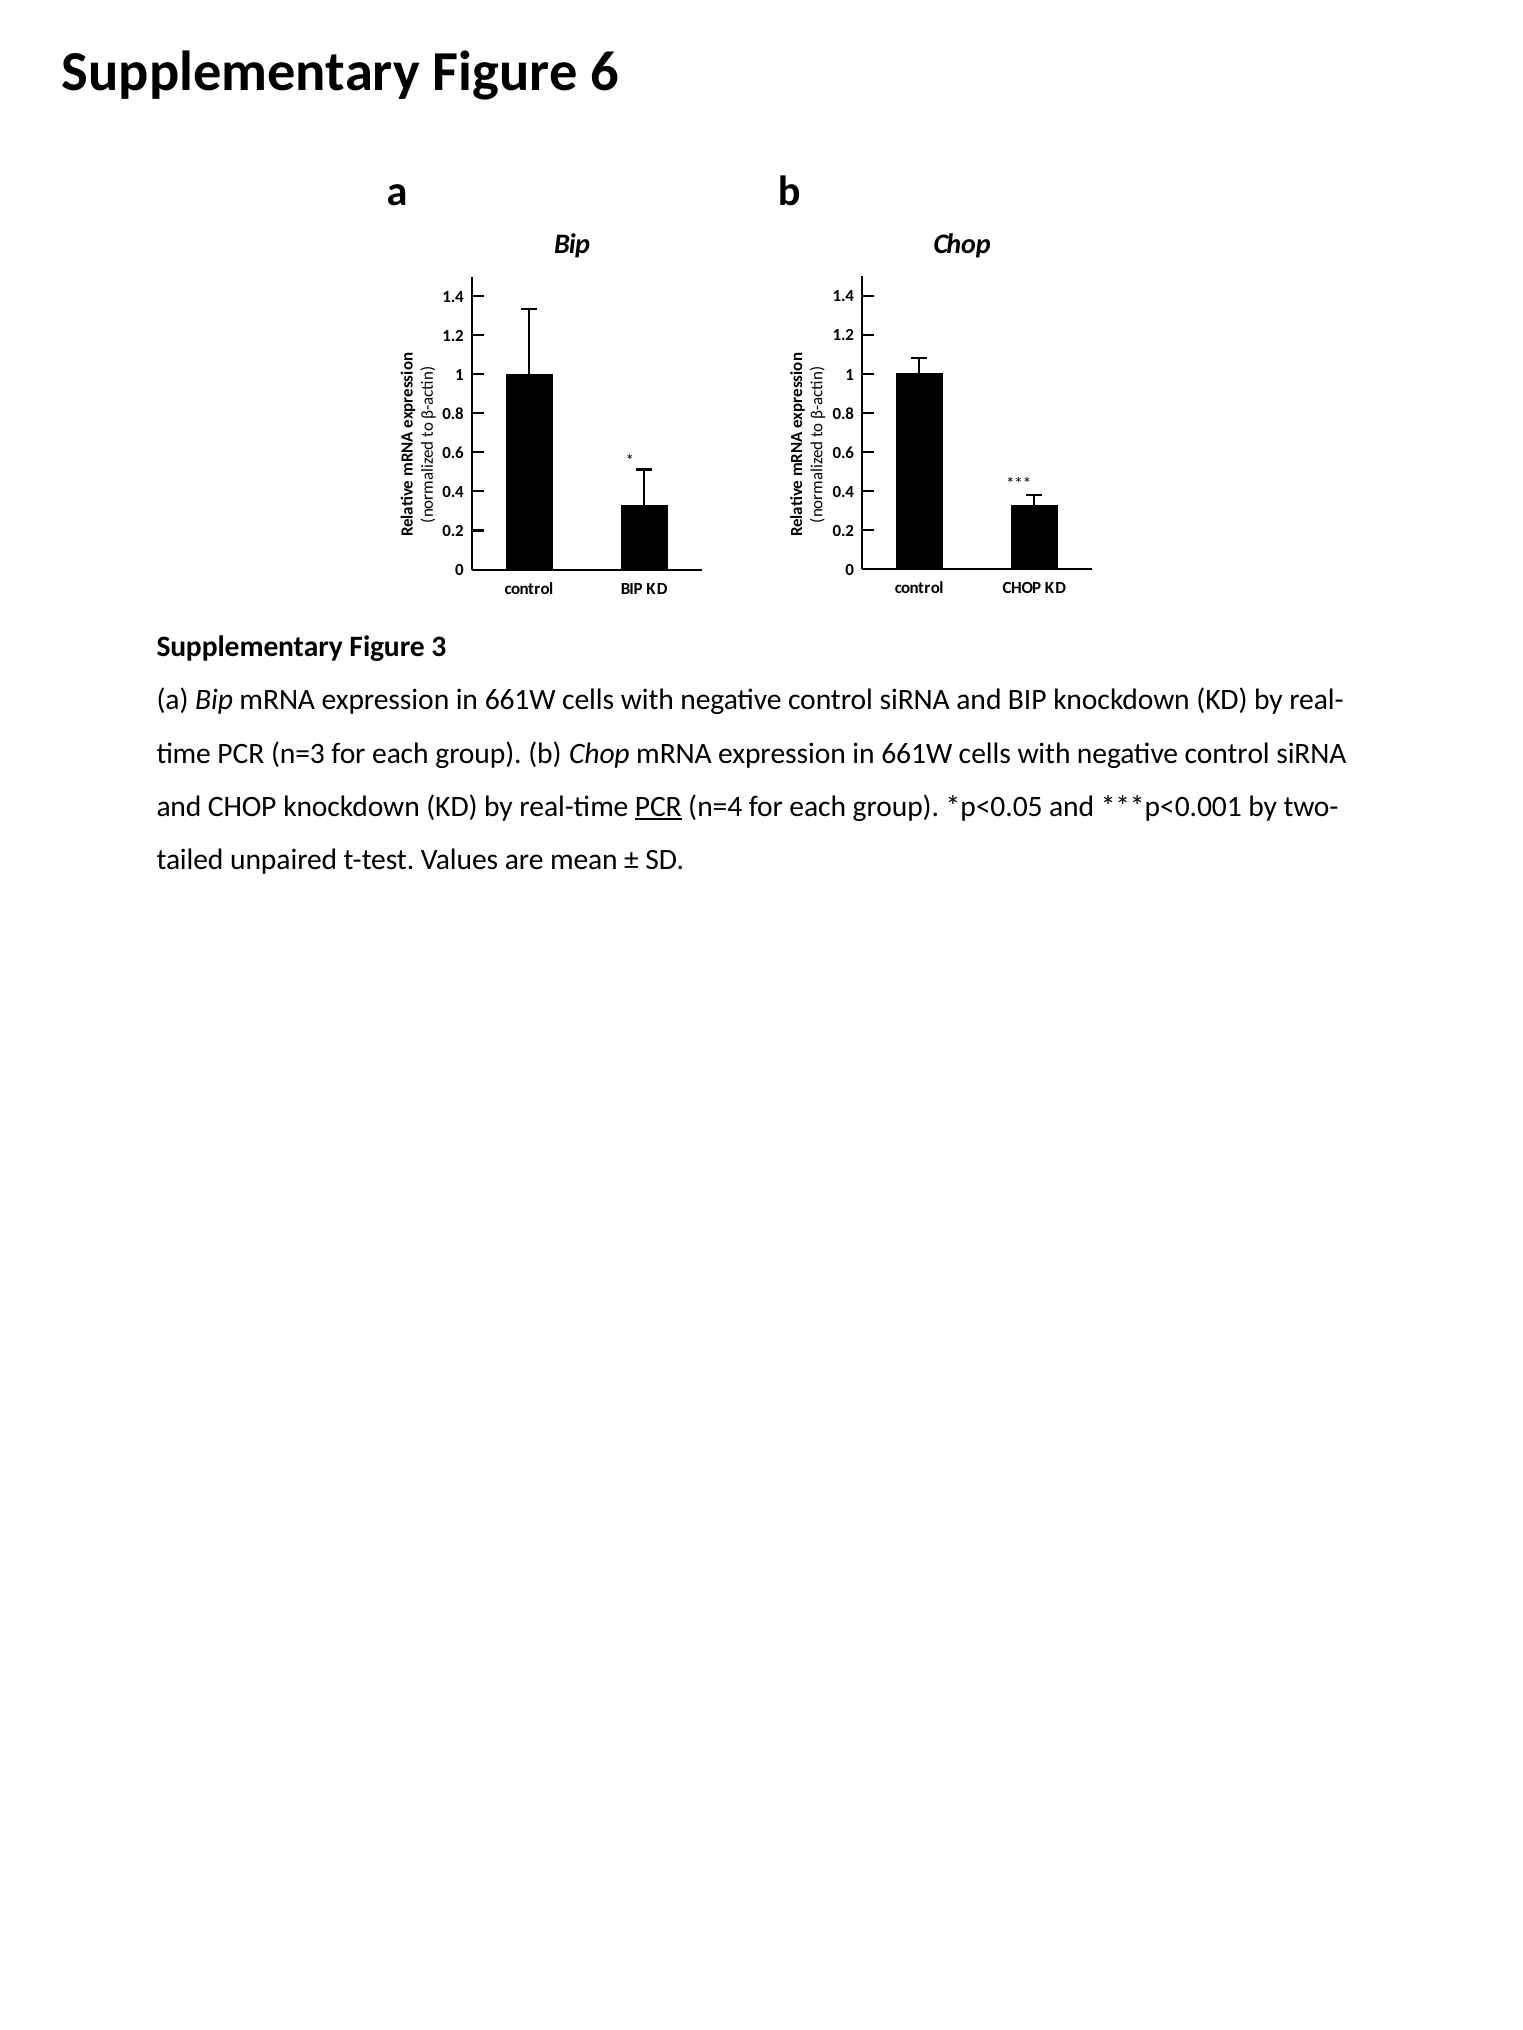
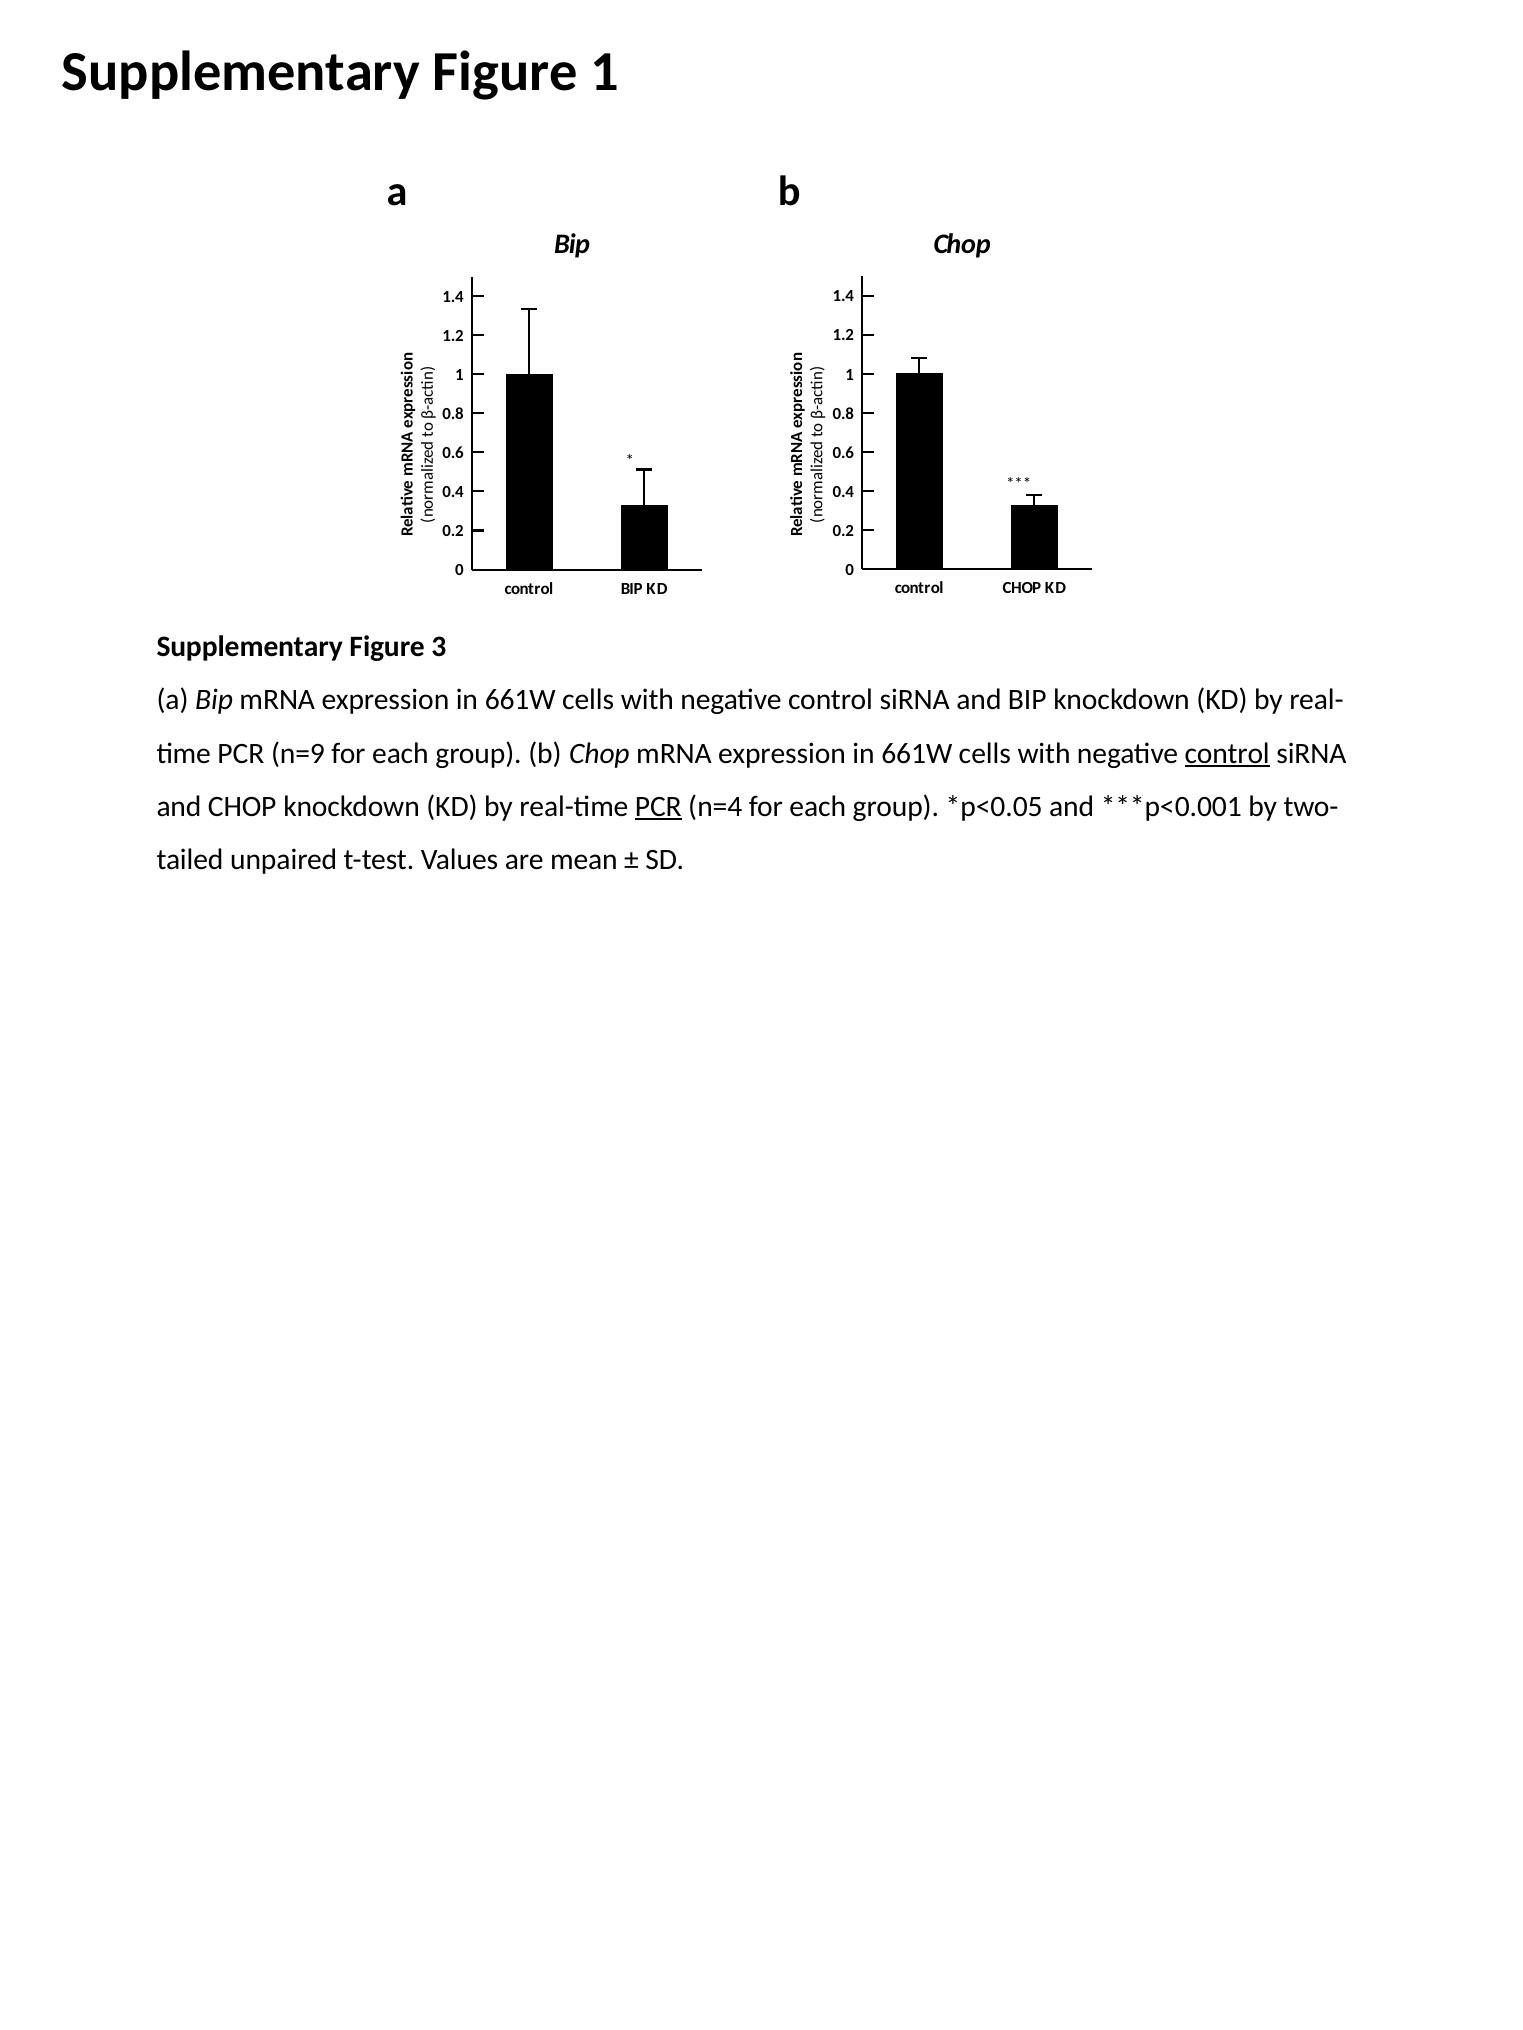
Figure 6: 6 -> 1
n=3: n=3 -> n=9
control at (1227, 753) underline: none -> present
